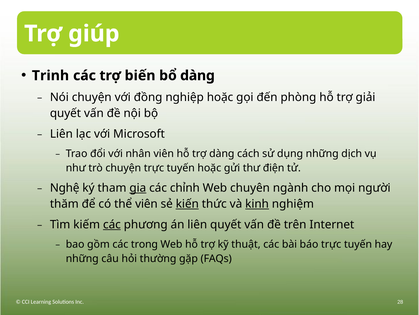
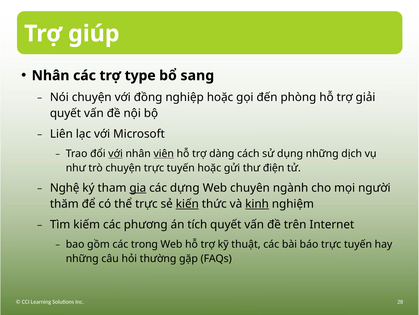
Trinh at (50, 75): Trinh -> Nhân
biến: biến -> type
bổ dàng: dàng -> sang
với at (116, 153) underline: none -> present
viên at (164, 153) underline: none -> present
chỉnh: chỉnh -> dựng
thể viên: viên -> trực
các at (112, 224) underline: present -> none
án liên: liên -> tích
